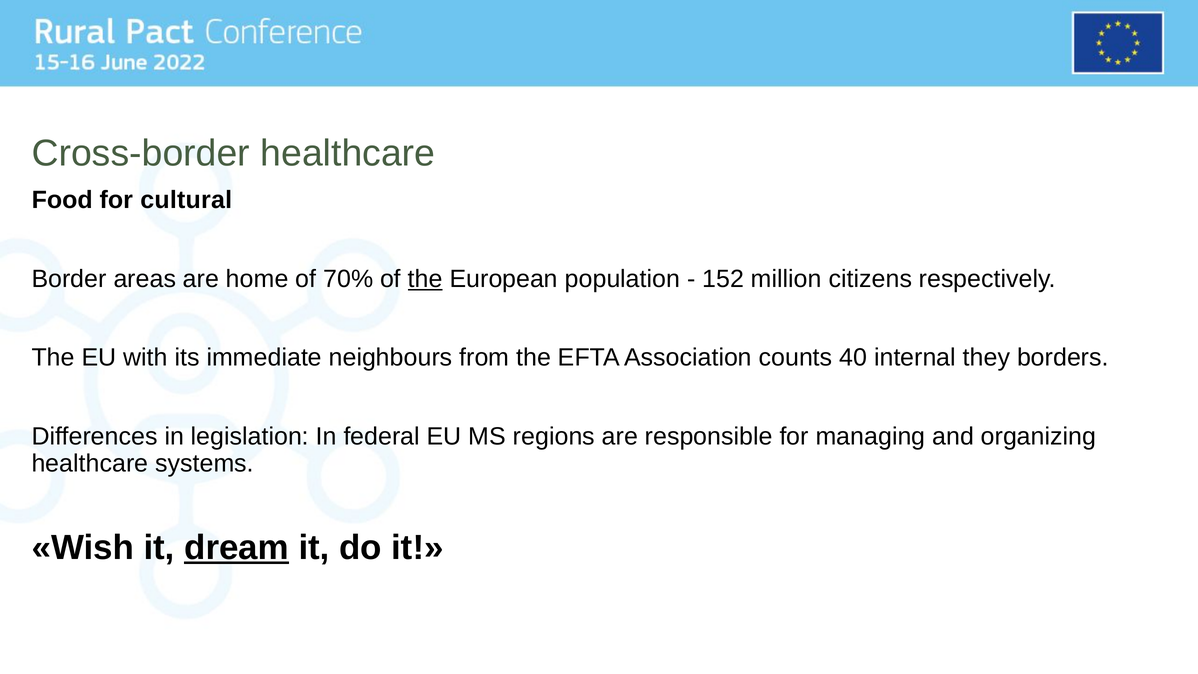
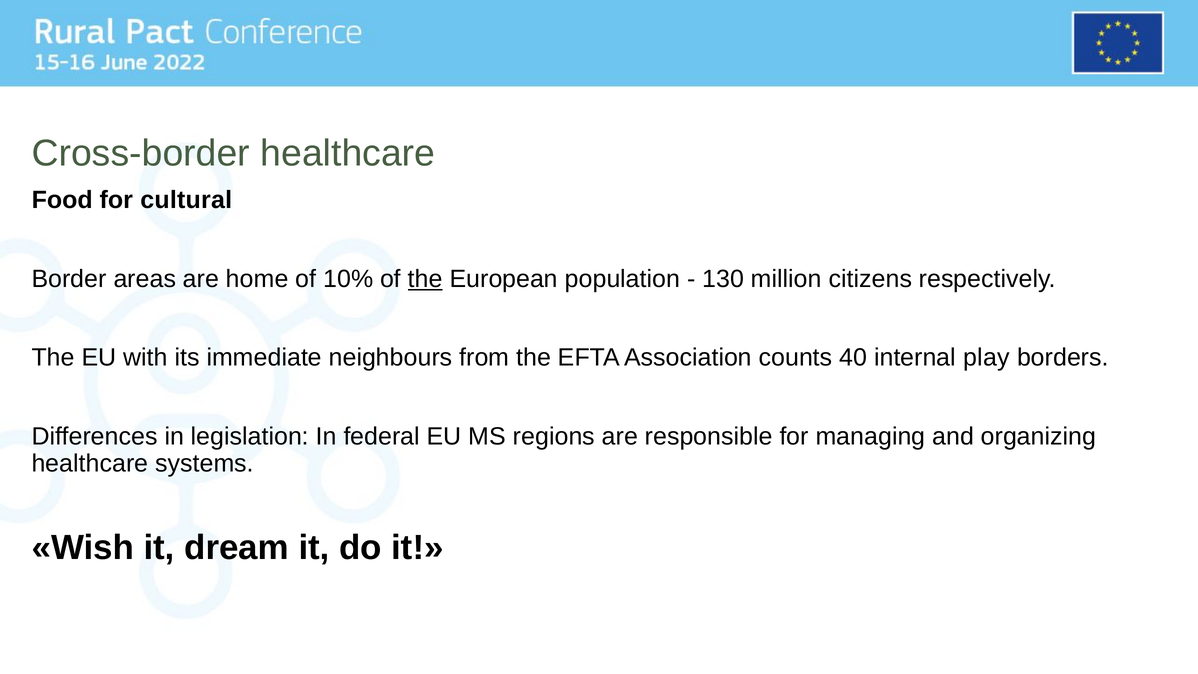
70%: 70% -> 10%
152: 152 -> 130
they: they -> play
dream underline: present -> none
